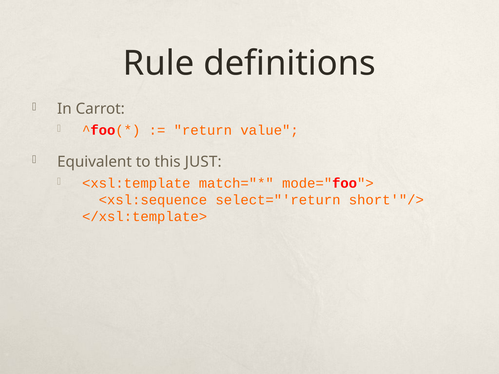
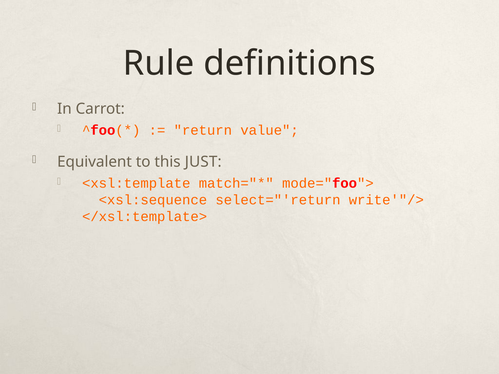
short'"/>: short'"/> -> write'"/>
